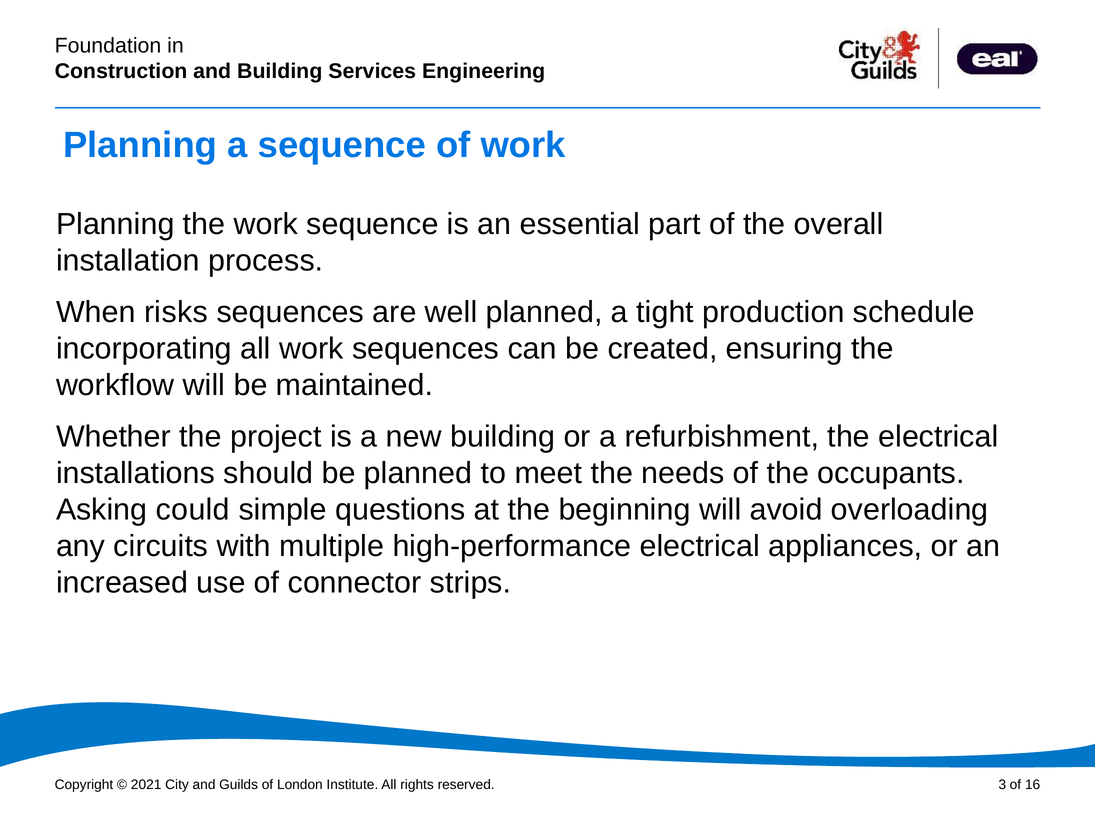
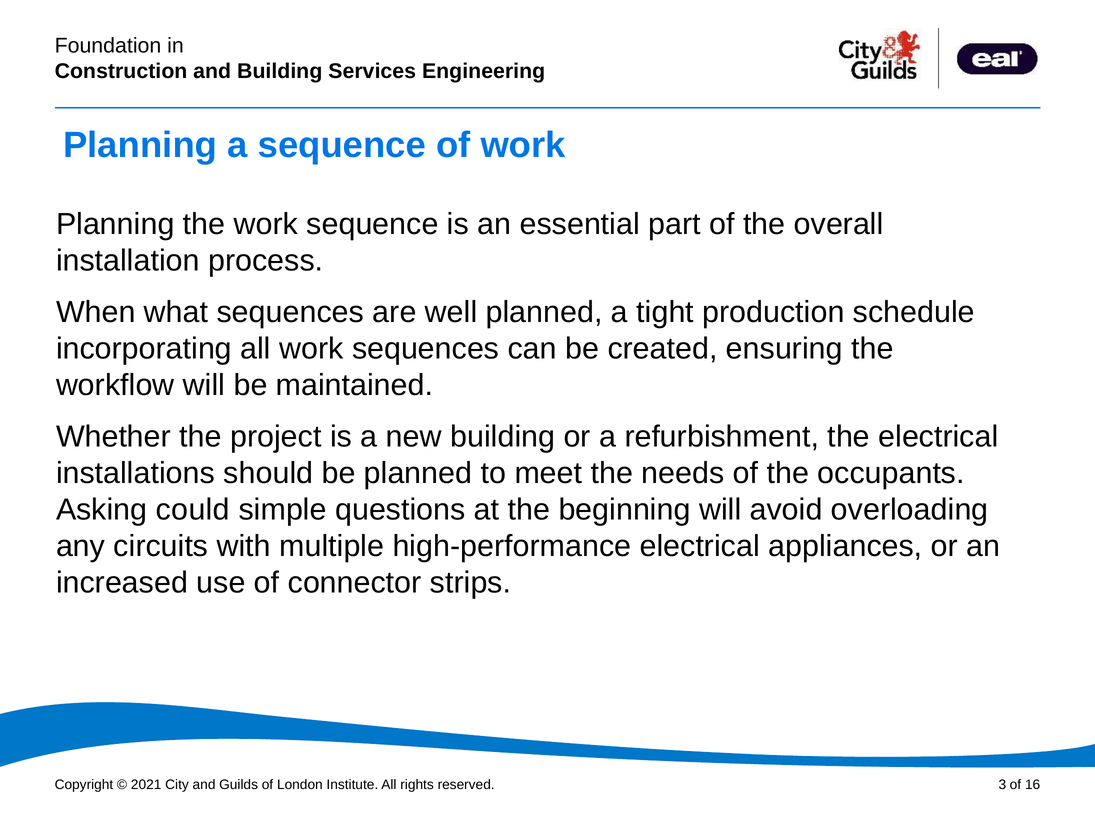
risks: risks -> what
